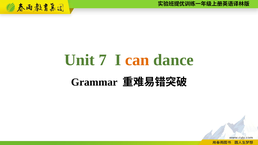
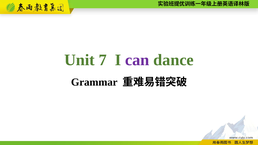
can colour: orange -> purple
